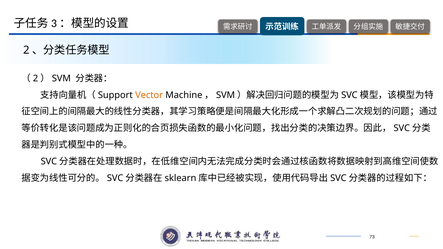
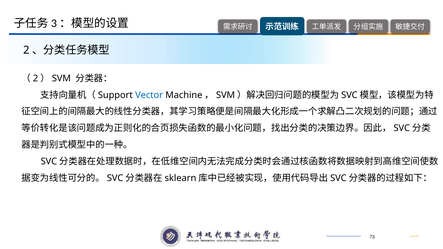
Vector colour: orange -> blue
